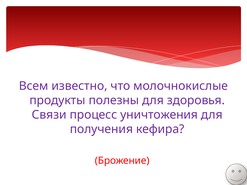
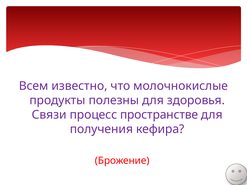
уничтожения: уничтожения -> пространстве
